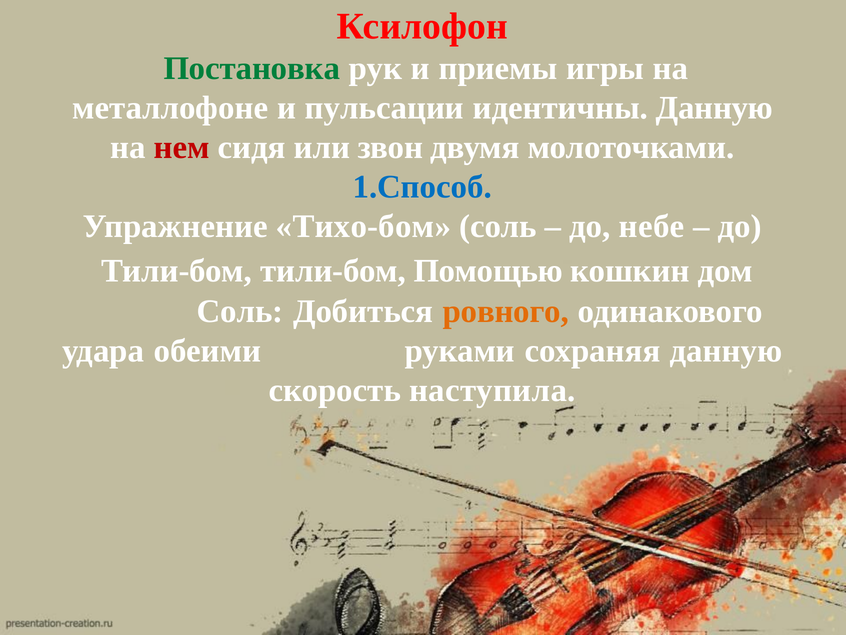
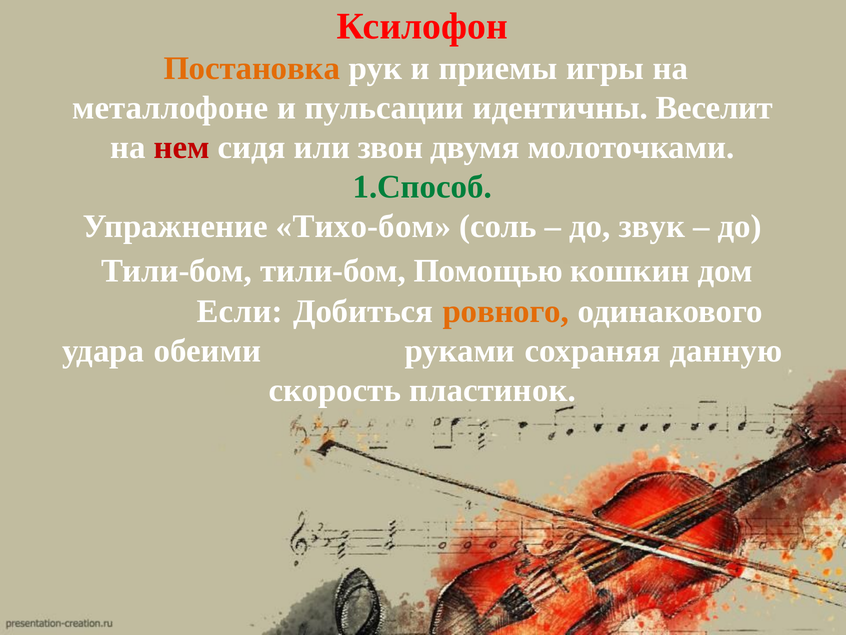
Постановка colour: green -> orange
идентичны Данную: Данную -> Веселит
1.Способ colour: blue -> green
небе: небе -> звук
Соль at (240, 311): Соль -> Если
наступила: наступила -> пластинок
